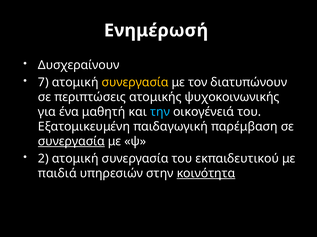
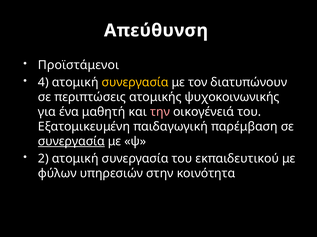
Ενημέρωσή: Ενημέρωσή -> Απεύθυνση
Δυσχεραίνουν: Δυσχεραίνουν -> Προϊστάμενοι
7: 7 -> 4
την colour: light blue -> pink
παιδιά: παιδιά -> φύλων
κοινότητα underline: present -> none
